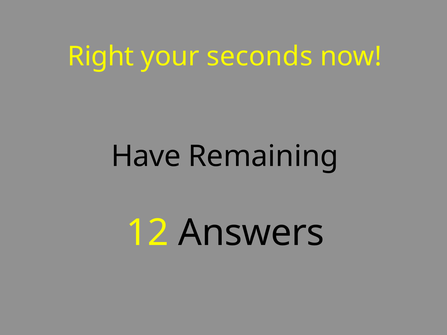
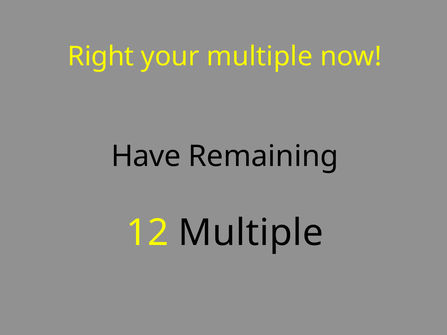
your seconds: seconds -> multiple
12 Answers: Answers -> Multiple
